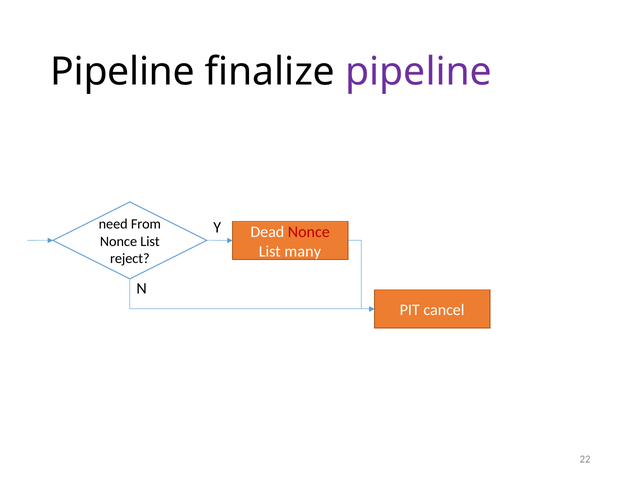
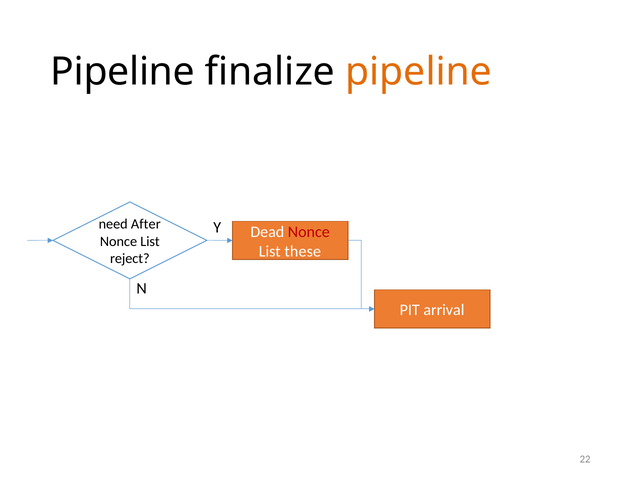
pipeline at (419, 72) colour: purple -> orange
From: From -> After
many: many -> these
cancel: cancel -> arrival
